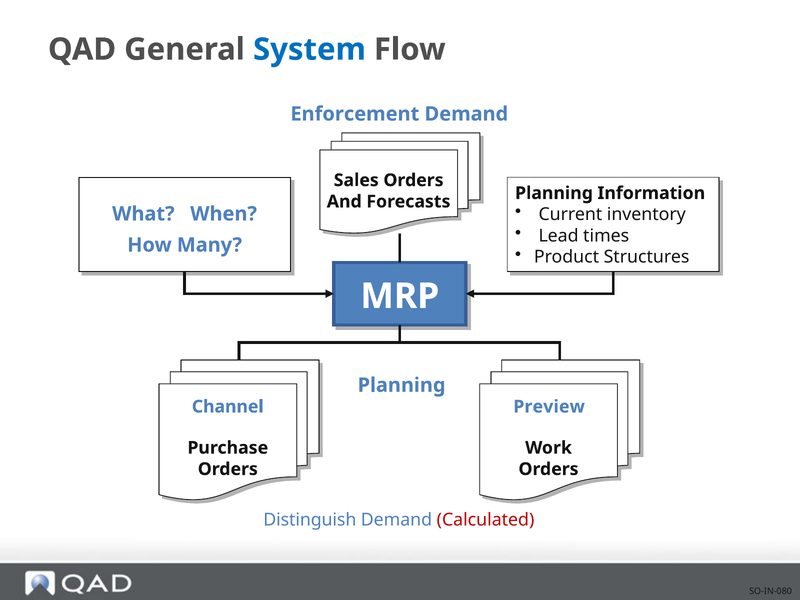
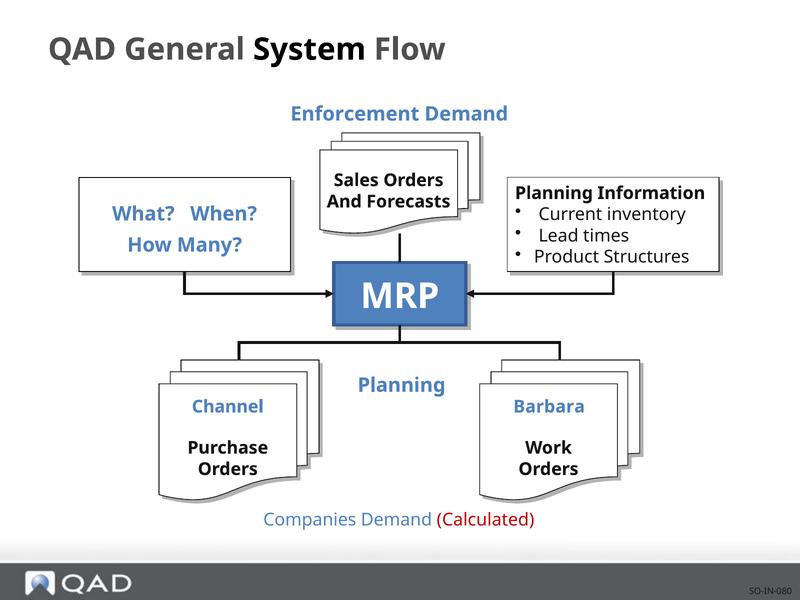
System colour: blue -> black
Preview: Preview -> Barbara
Distinguish: Distinguish -> Companies
